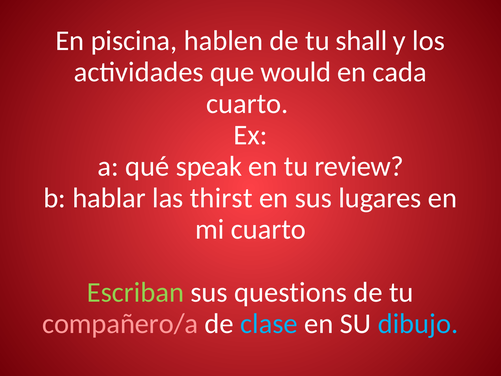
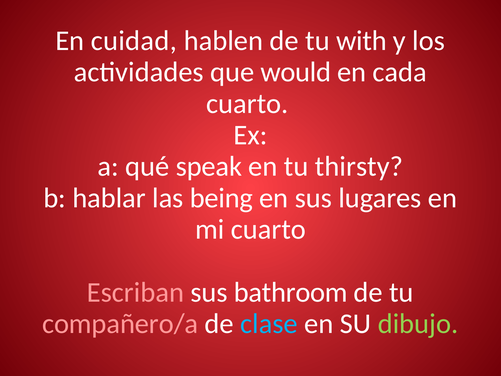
piscina: piscina -> cuidad
shall: shall -> with
review: review -> thirsty
thirst: thirst -> being
Escriban colour: light green -> pink
questions: questions -> bathroom
dibujo colour: light blue -> light green
